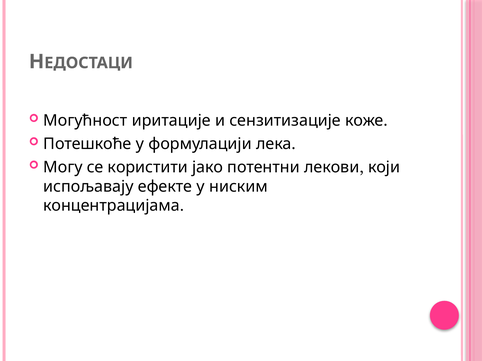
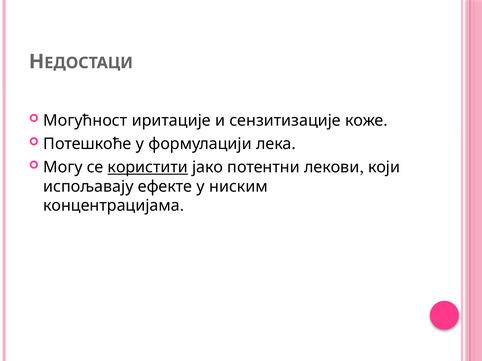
користити underline: none -> present
